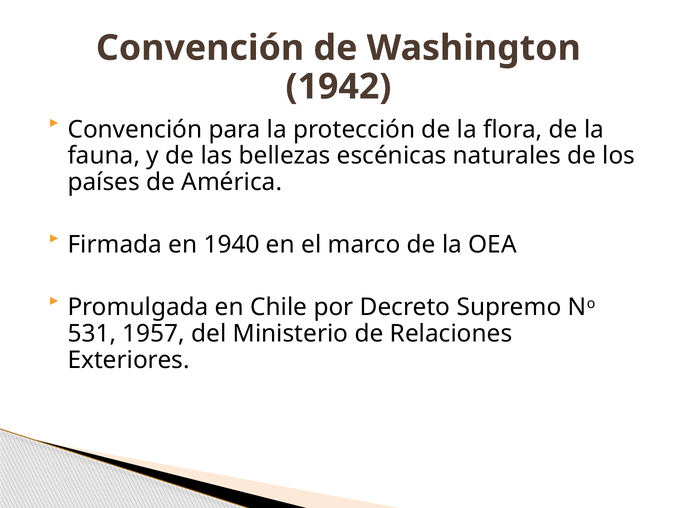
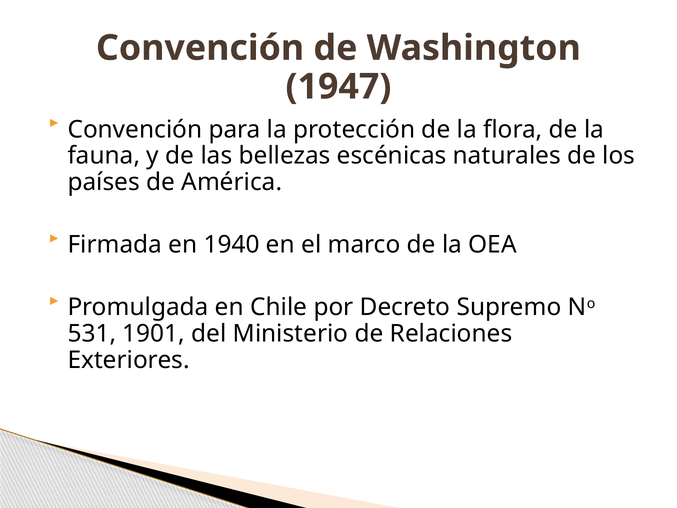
1942: 1942 -> 1947
1957: 1957 -> 1901
